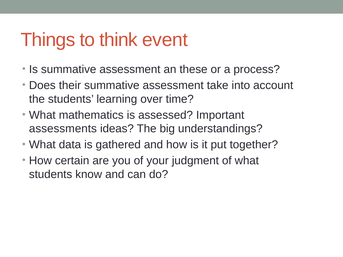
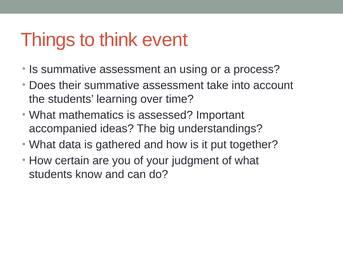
these: these -> using
assessments: assessments -> accompanied
